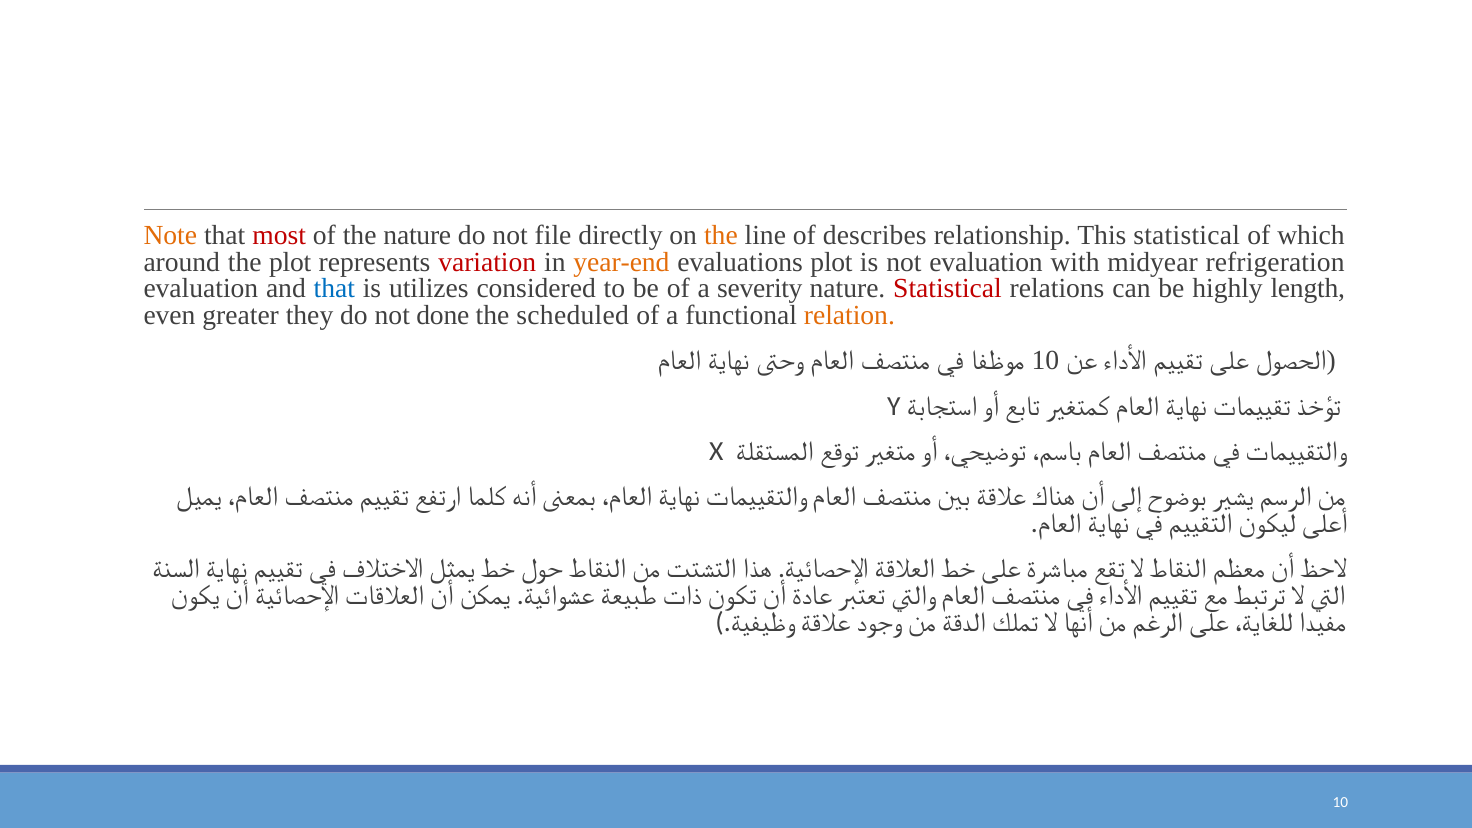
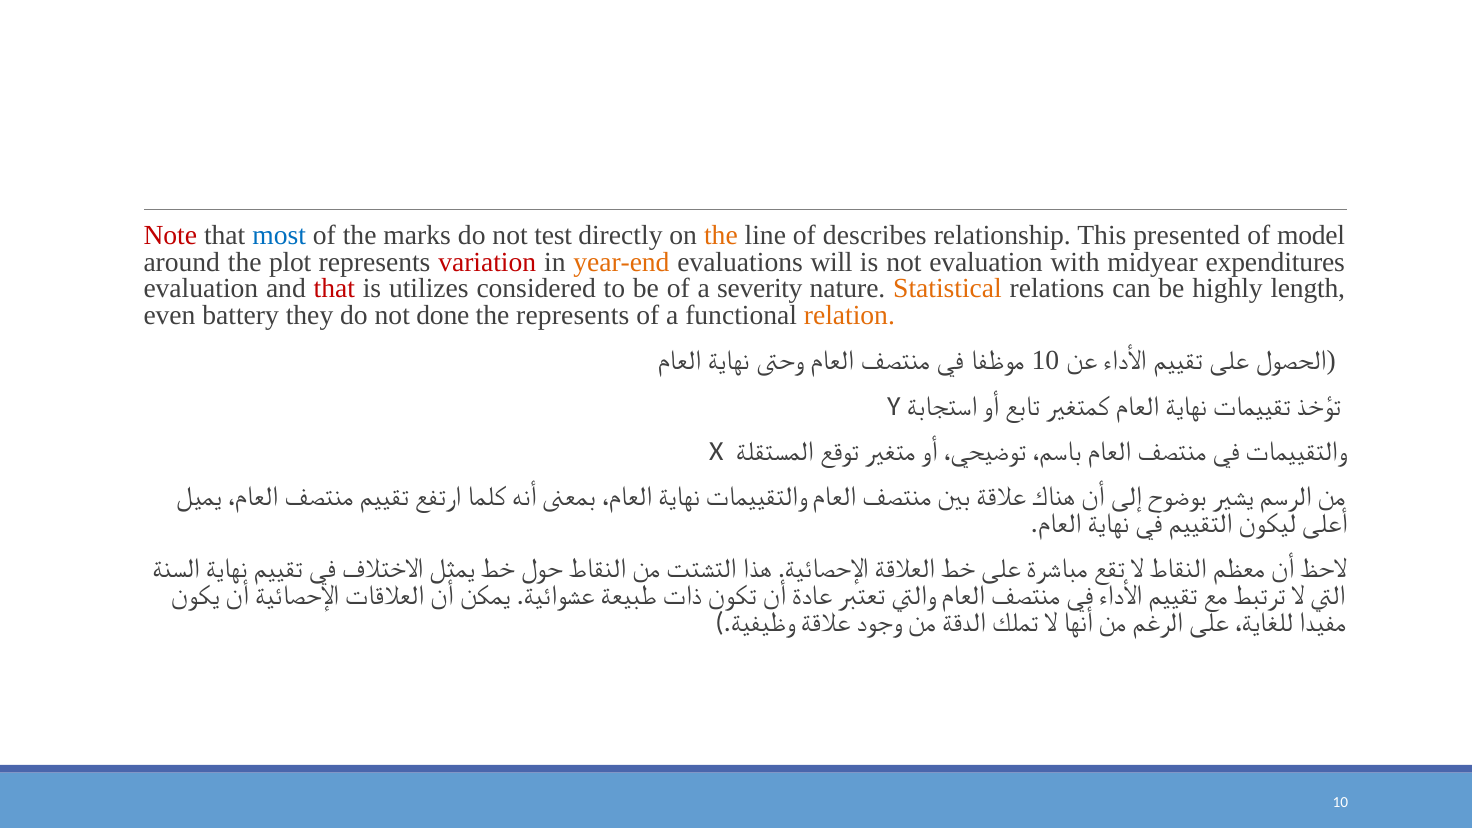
Note colour: orange -> red
most colour: red -> blue
the nature: nature -> marks
file: file -> test
This statistical: statistical -> presented
which: which -> model
evaluations plot: plot -> will
refrigeration: refrigeration -> expenditures
that at (334, 289) colour: blue -> red
Statistical at (948, 289) colour: red -> orange
greater: greater -> battery
the scheduled: scheduled -> represents
